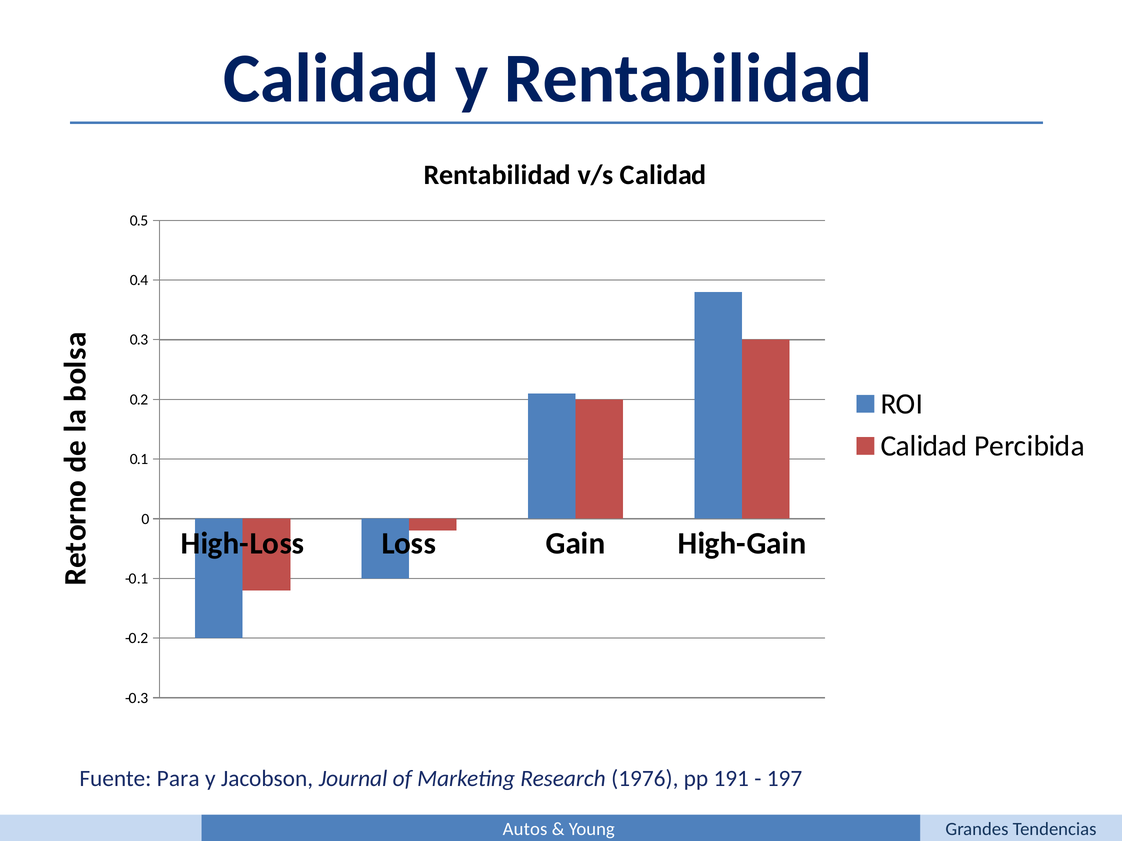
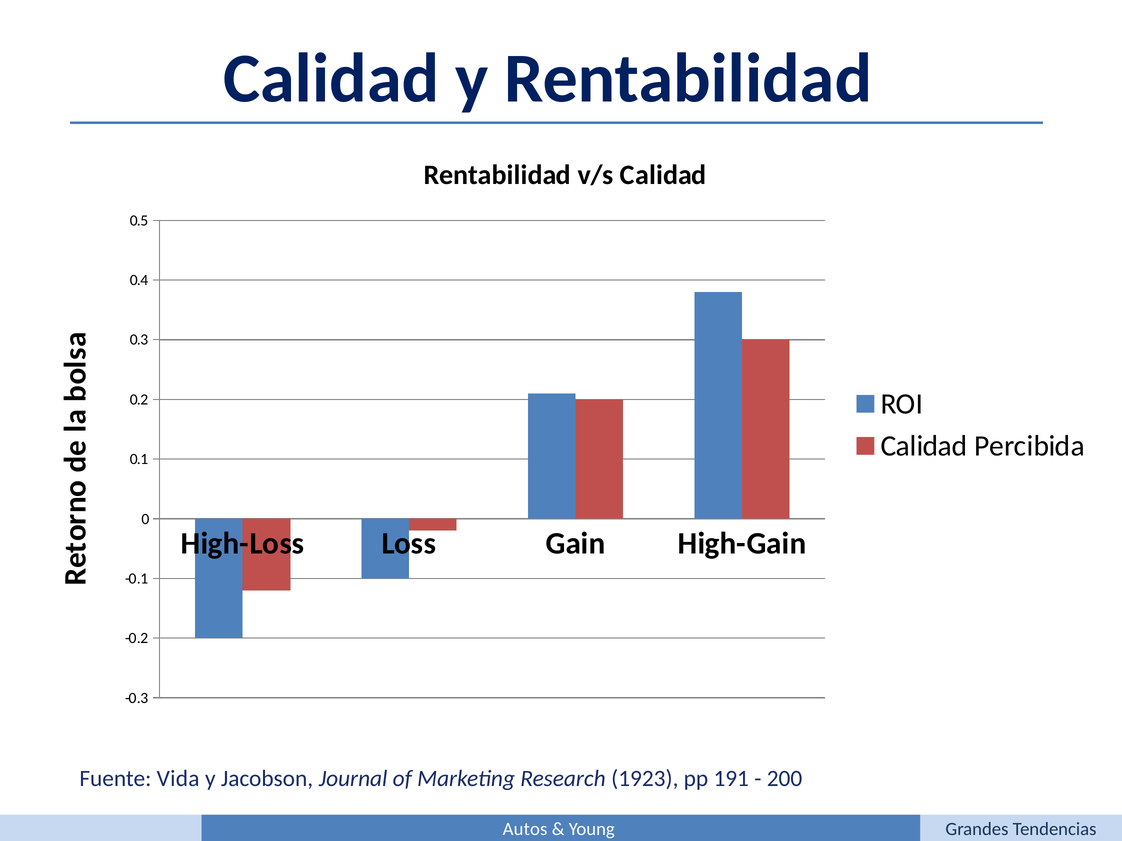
Para: Para -> Vida
1976: 1976 -> 1923
197: 197 -> 200
